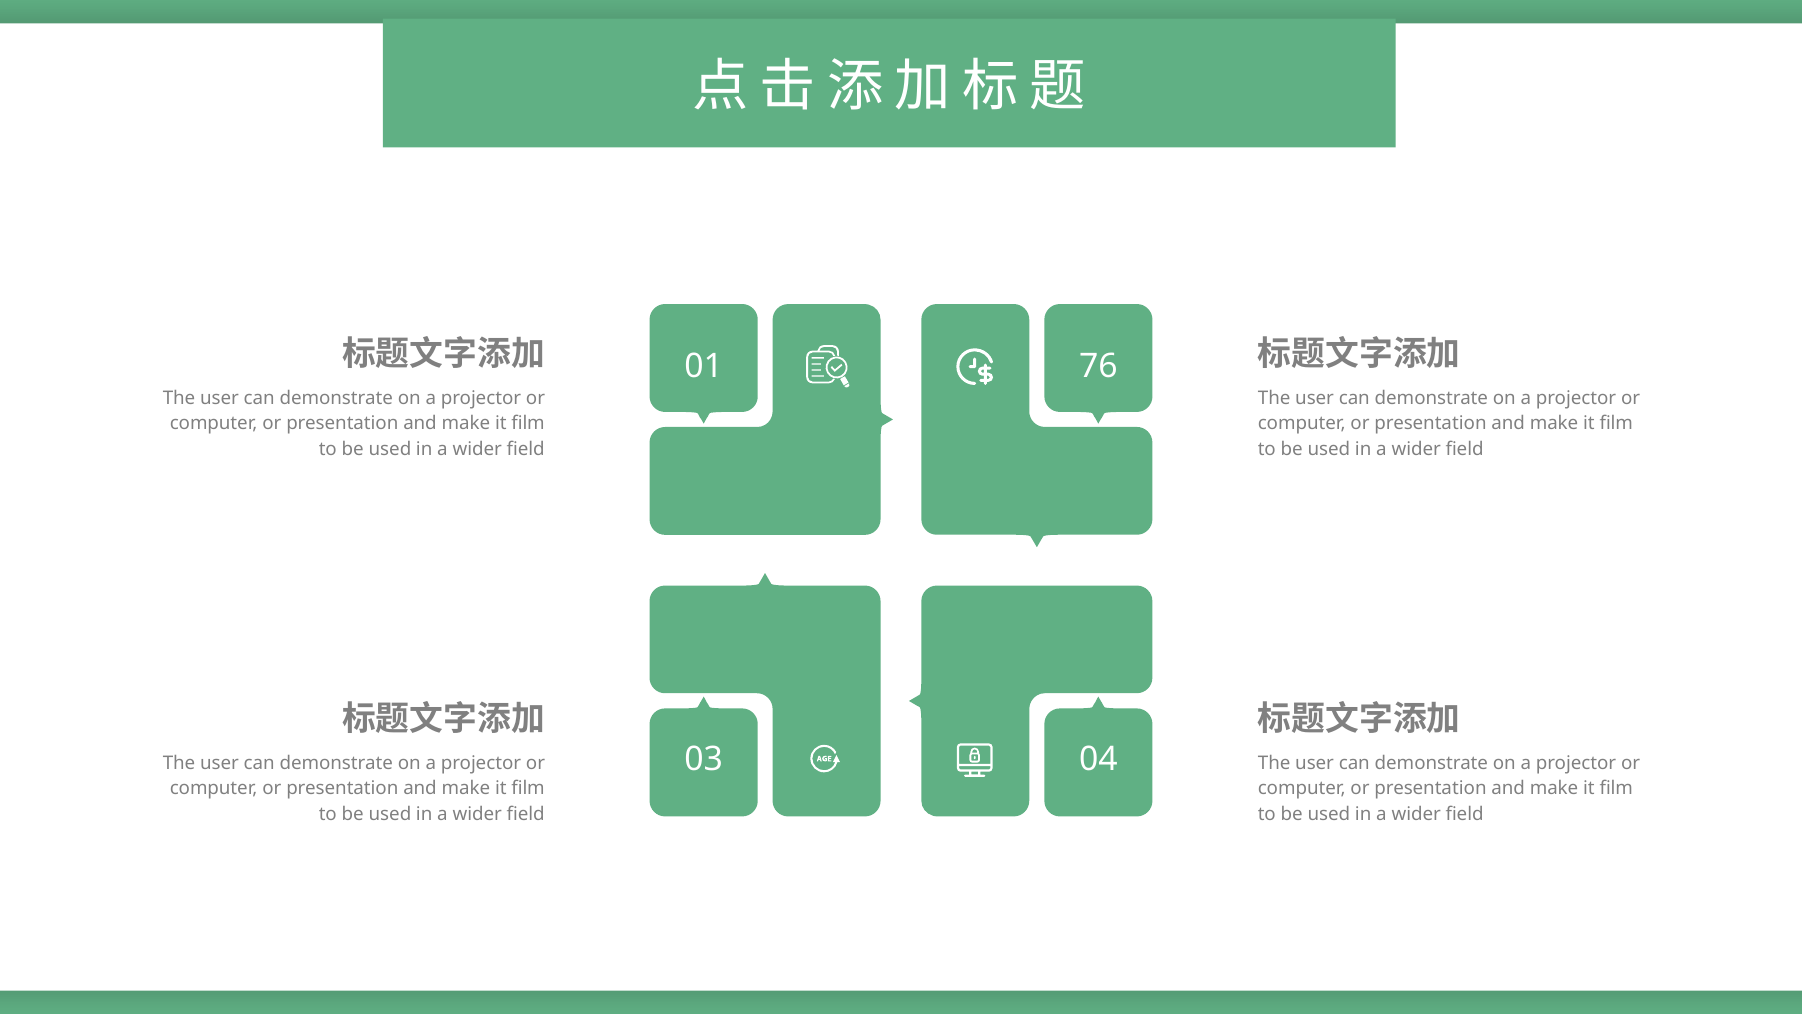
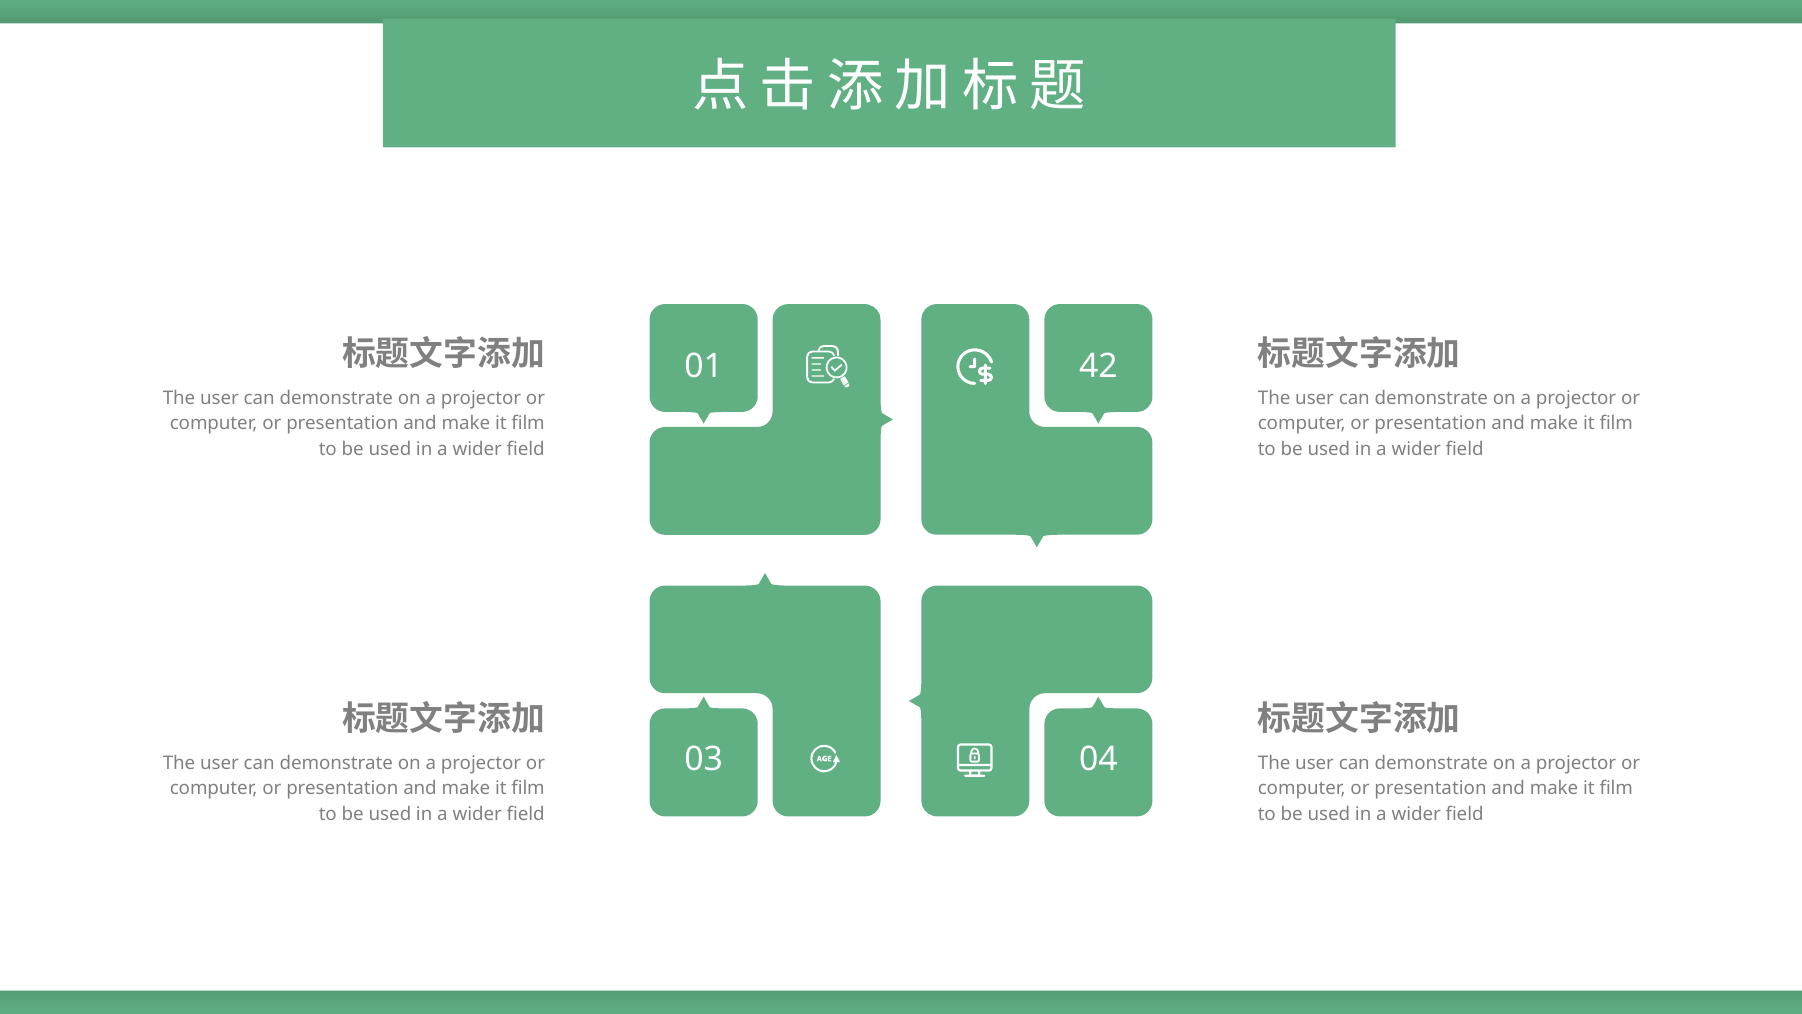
76: 76 -> 42
